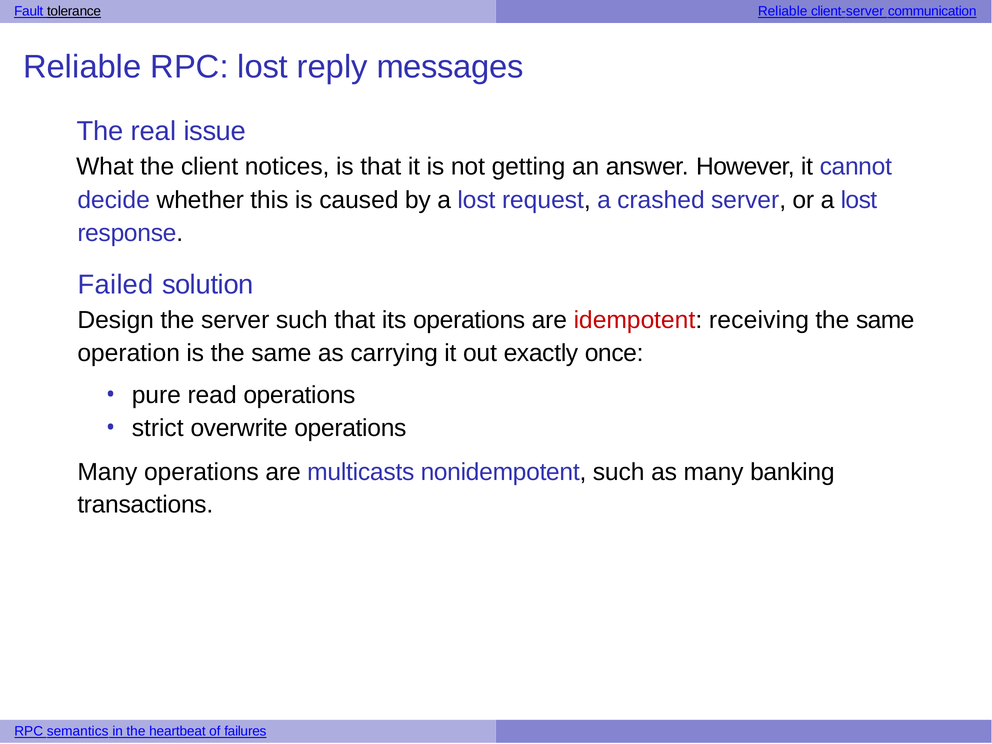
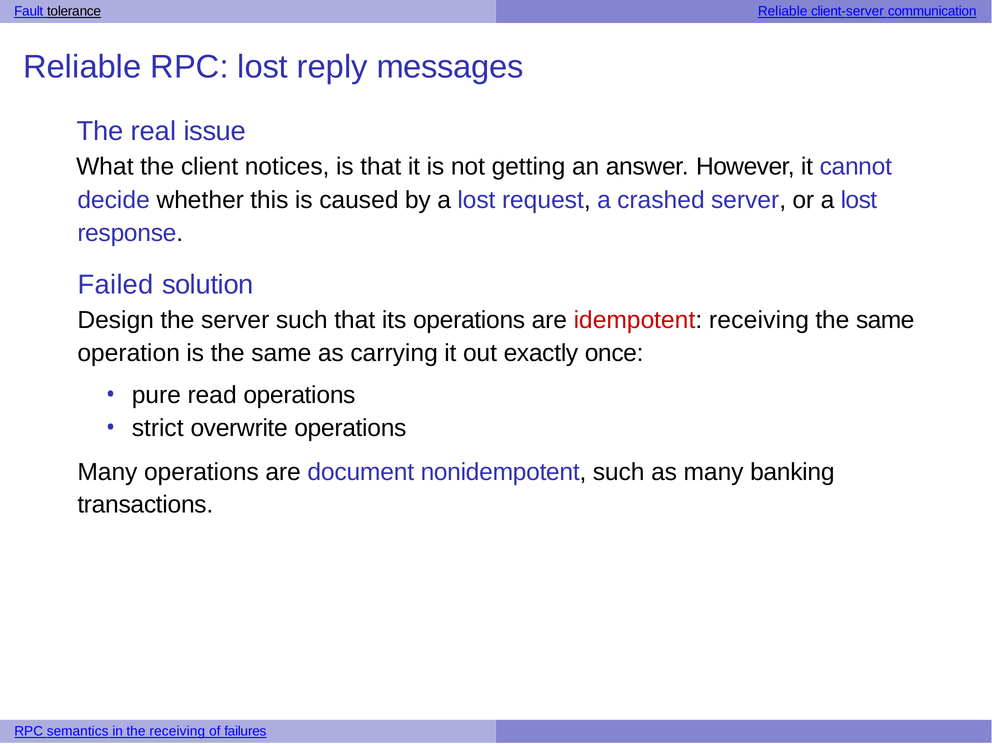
multicasts: multicasts -> document
the heartbeat: heartbeat -> receiving
